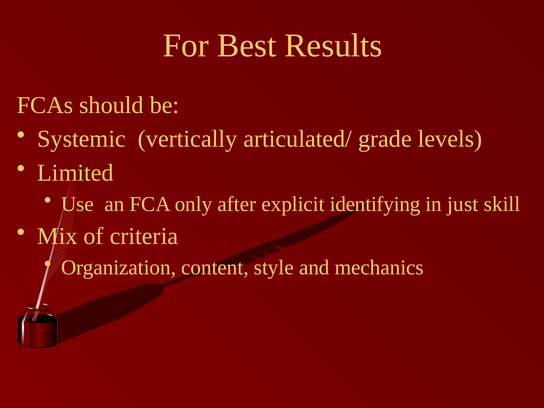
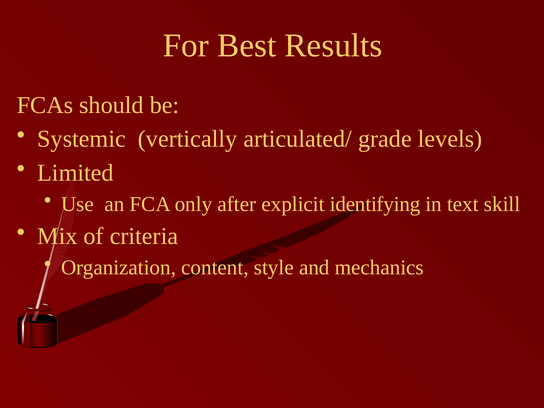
just: just -> text
